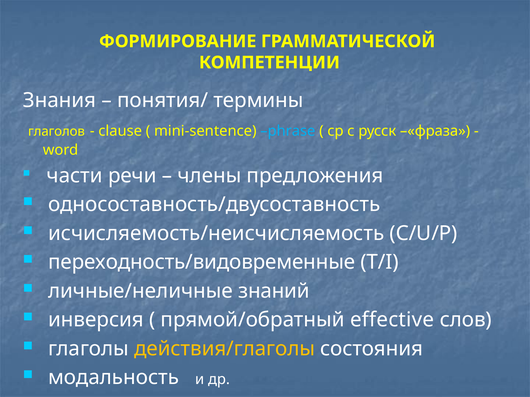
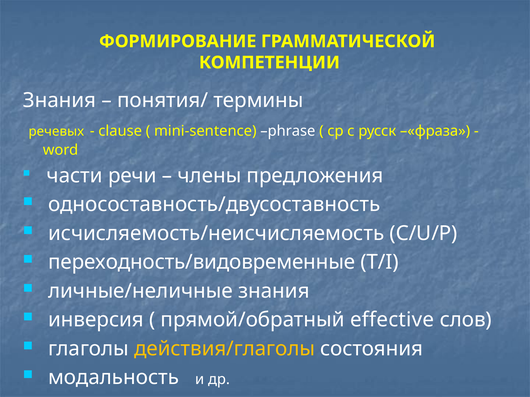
глаголов: глаголов -> речевых
phrase colour: light blue -> white
личные/неличные знаний: знаний -> знания
